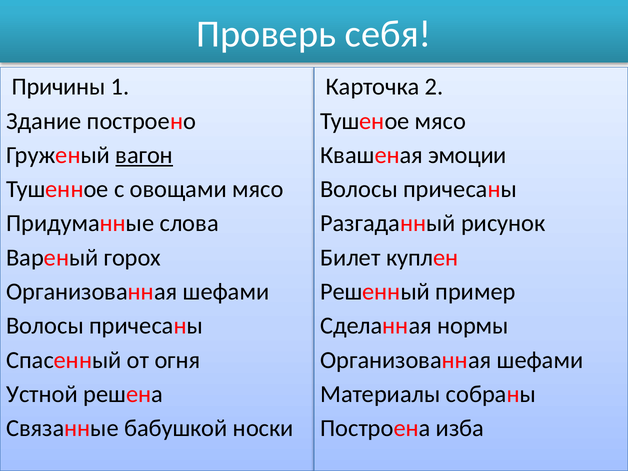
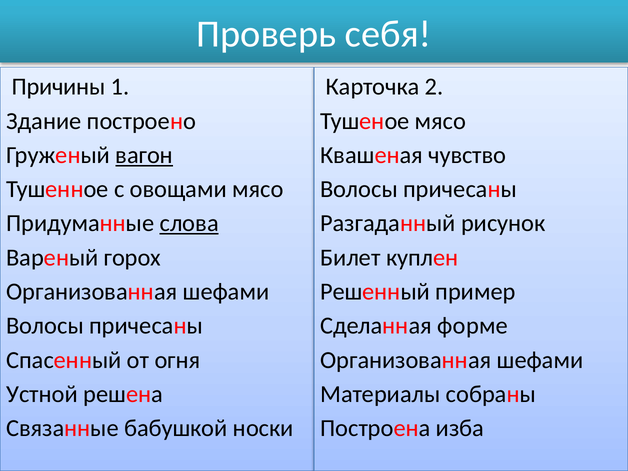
эмоции: эмоции -> чувство
слова underline: none -> present
нормы: нормы -> форме
